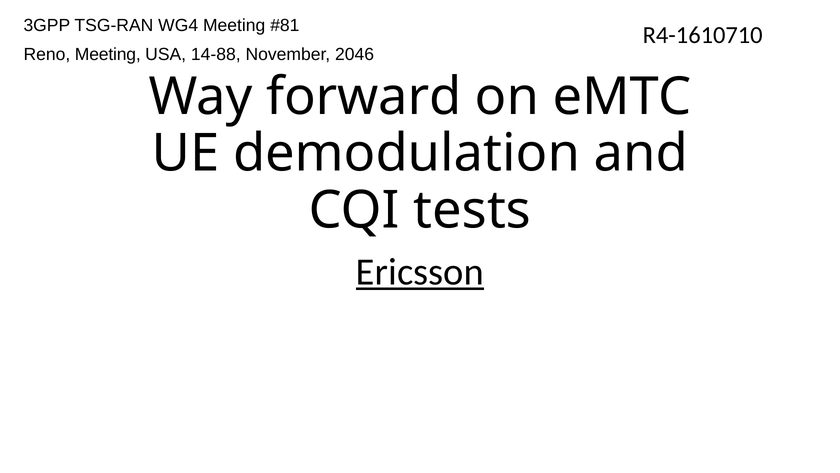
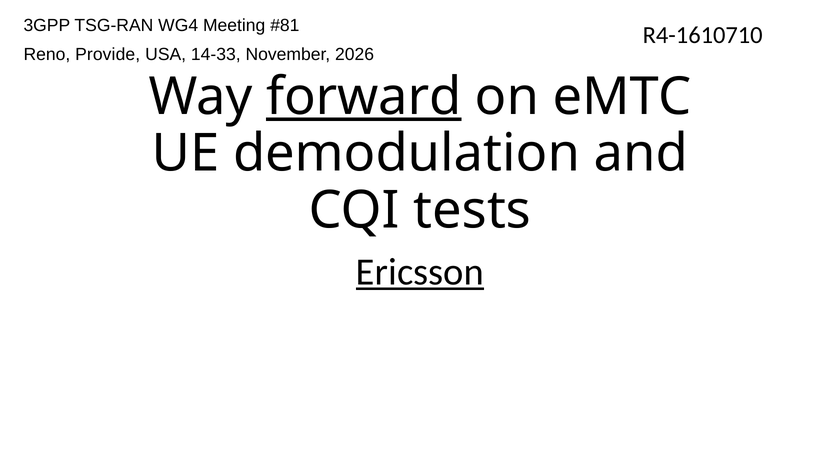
Reno Meeting: Meeting -> Provide
14-88: 14-88 -> 14-33
2046: 2046 -> 2026
forward underline: none -> present
